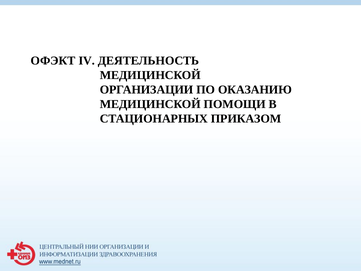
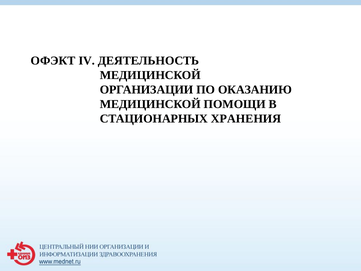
ПРИКАЗОМ: ПРИКАЗОМ -> ХРАНЕНИЯ
